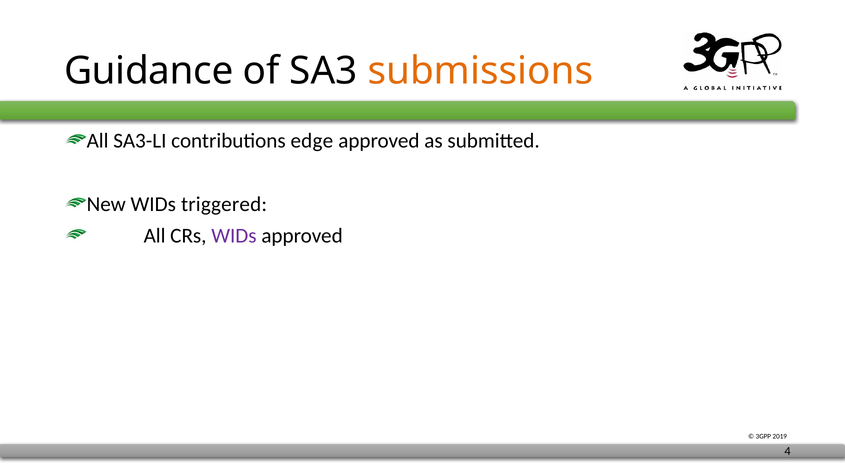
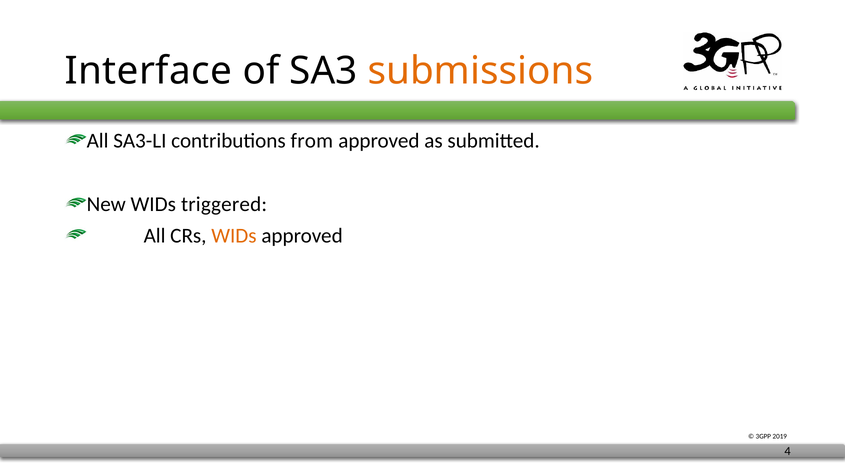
Guidance: Guidance -> Interface
edge: edge -> from
WIDs at (234, 236) colour: purple -> orange
